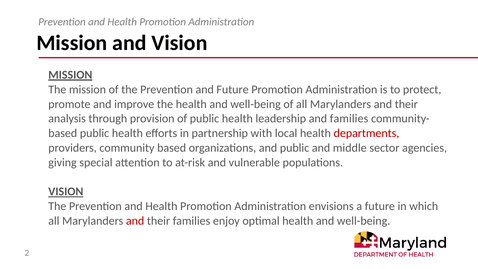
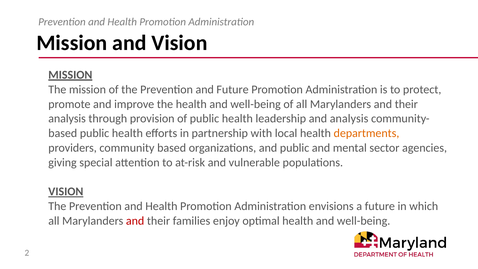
and families: families -> analysis
departments colour: red -> orange
middle: middle -> mental
